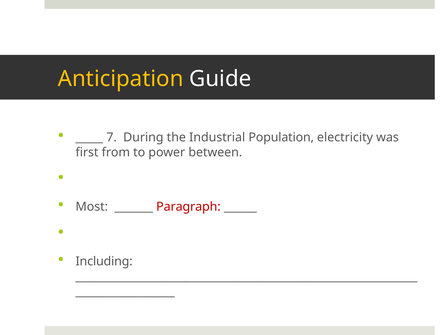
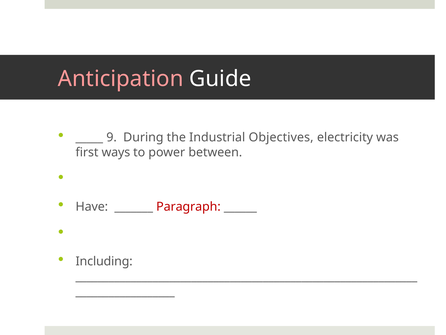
Anticipation colour: yellow -> pink
7: 7 -> 9
Population: Population -> Objectives
from: from -> ways
Most: Most -> Have
